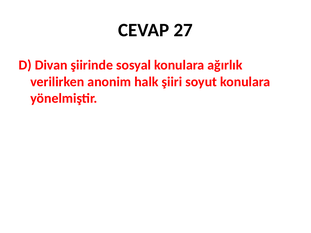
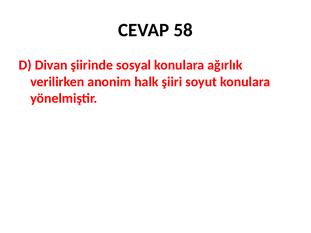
27: 27 -> 58
